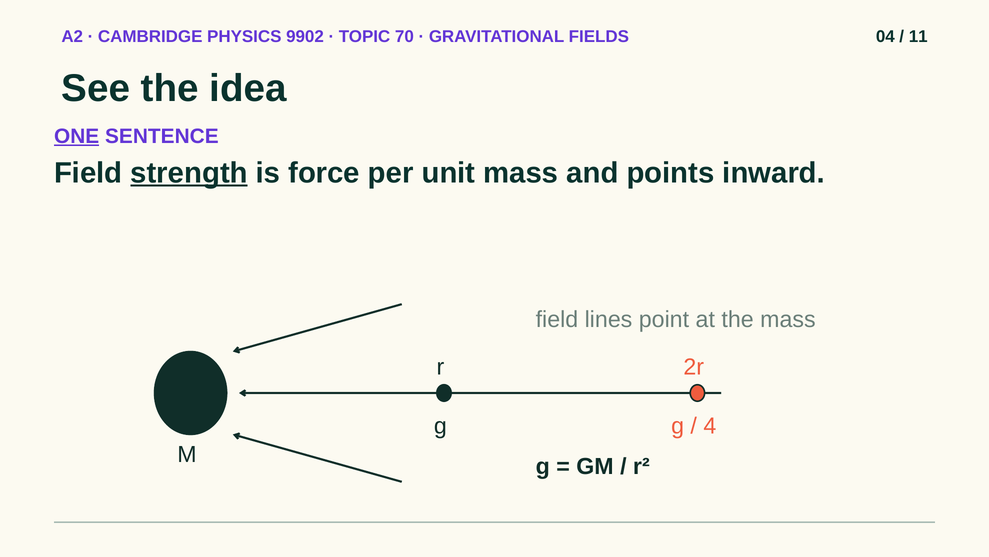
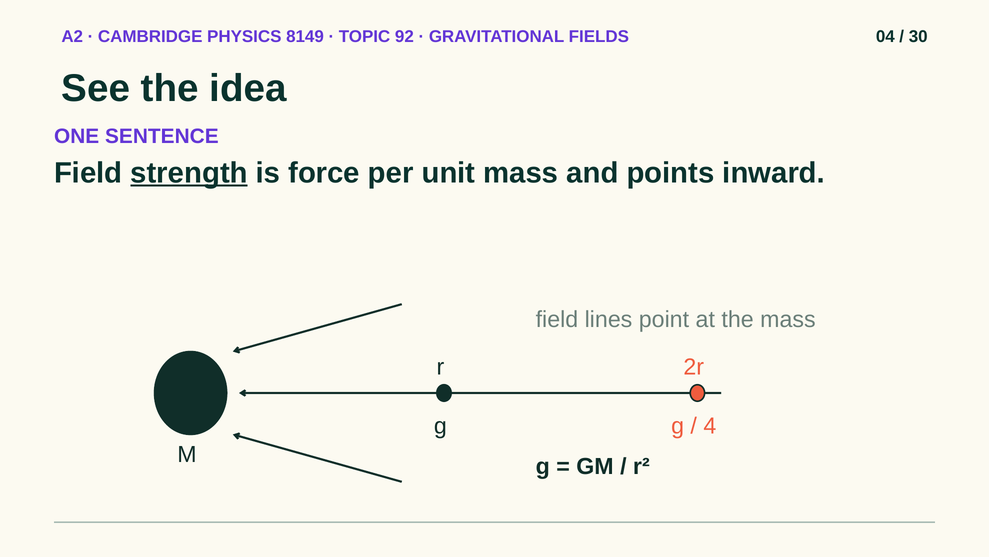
9902: 9902 -> 8149
70: 70 -> 92
11: 11 -> 30
ONE underline: present -> none
